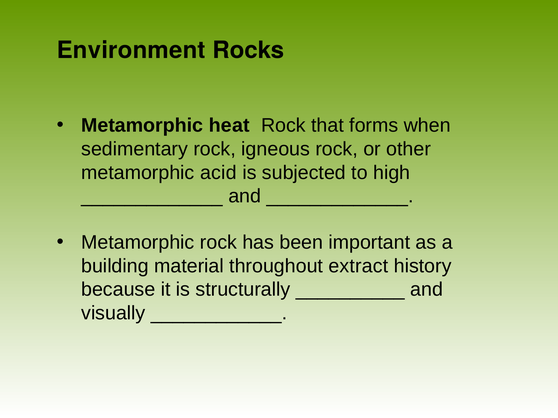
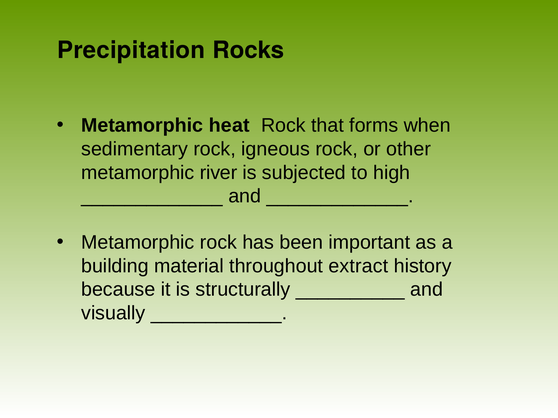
Environment: Environment -> Precipitation
acid: acid -> river
